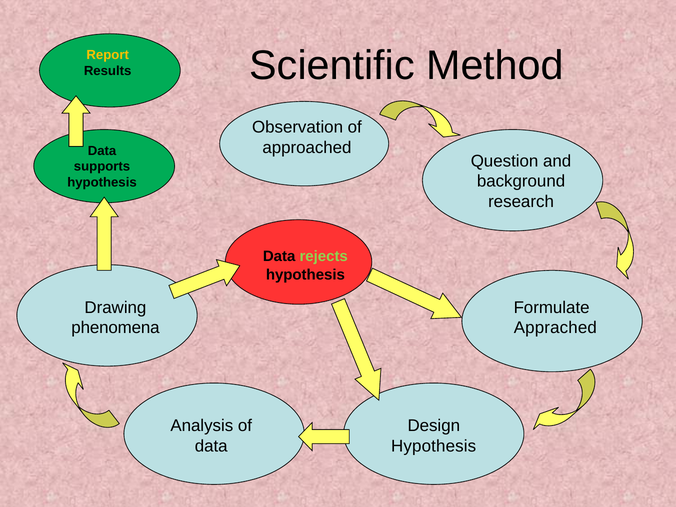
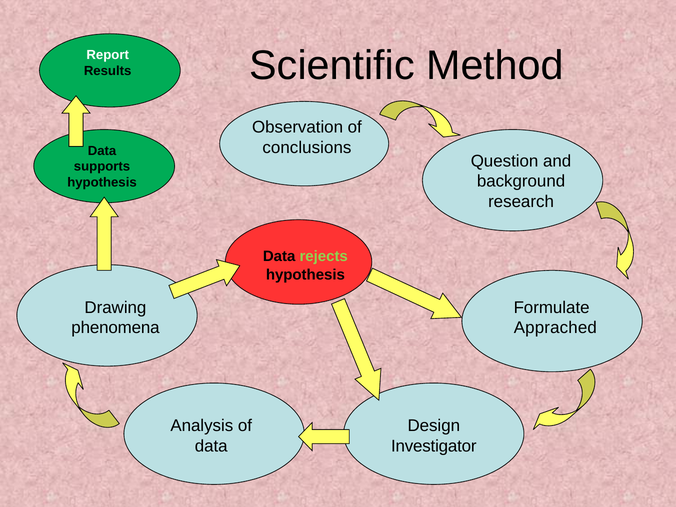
Report colour: yellow -> white
approached: approached -> conclusions
Hypothesis at (434, 446): Hypothesis -> Investigator
